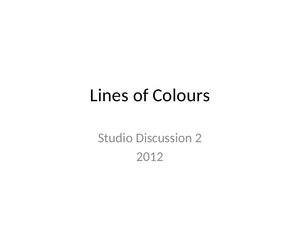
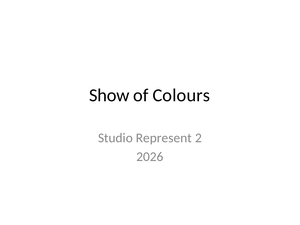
Lines: Lines -> Show
Discussion: Discussion -> Represent
2012: 2012 -> 2026
